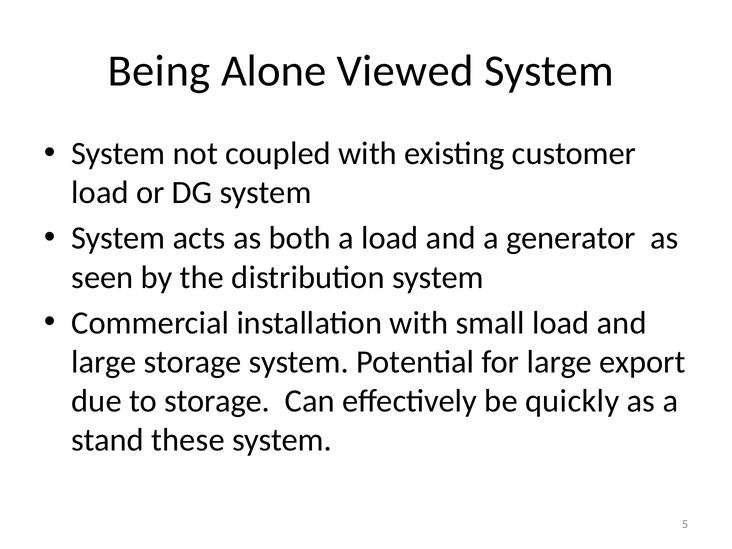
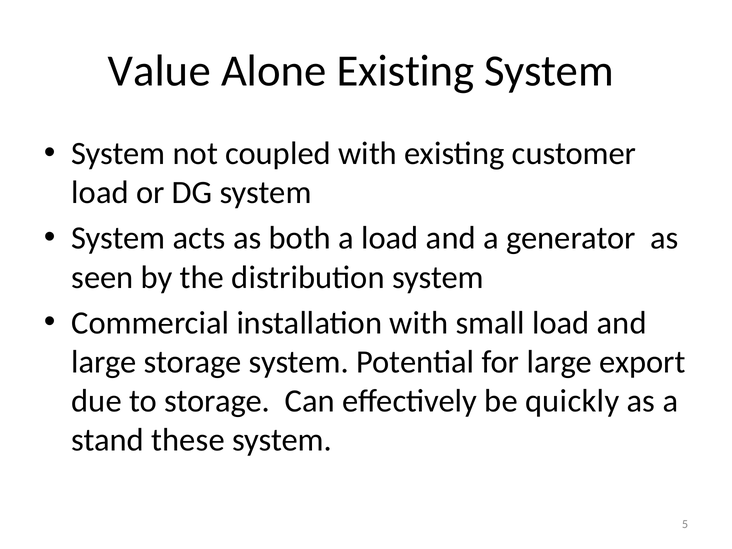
Being: Being -> Value
Alone Viewed: Viewed -> Existing
